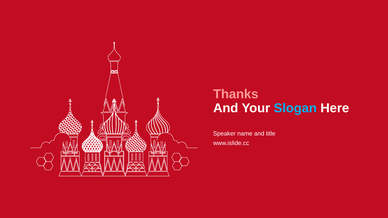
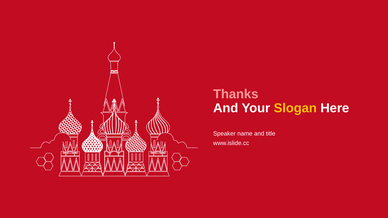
Slogan colour: light blue -> yellow
